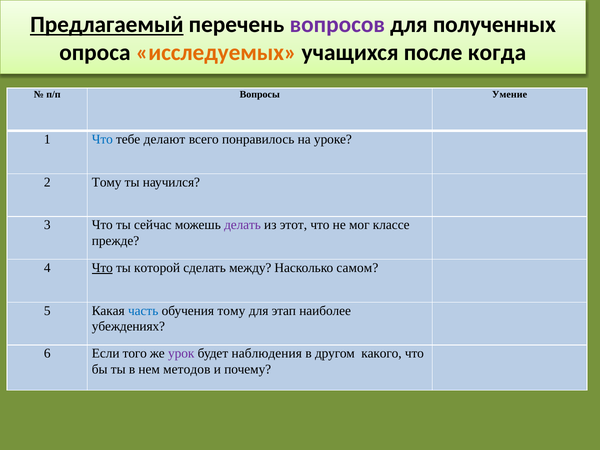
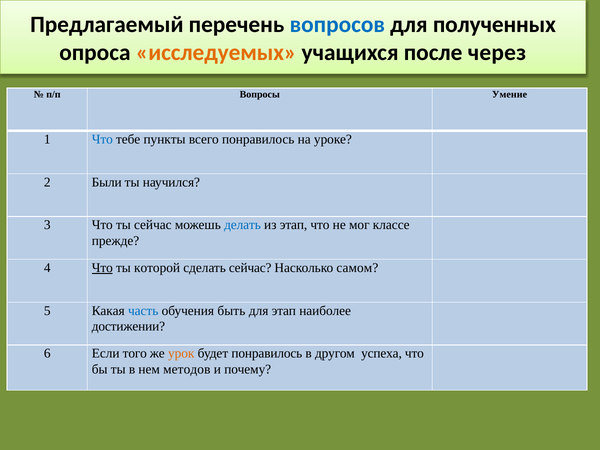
Предлагаемый underline: present -> none
вопросов colour: purple -> blue
когда: когда -> через
делают: делают -> пункты
2 Тому: Тому -> Были
делать colour: purple -> blue
из этот: этот -> этап
сделать между: между -> сейчас
обучения тому: тому -> быть
убеждениях: убеждениях -> достижении
урок colour: purple -> orange
будет наблюдения: наблюдения -> понравилось
какого: какого -> успеха
